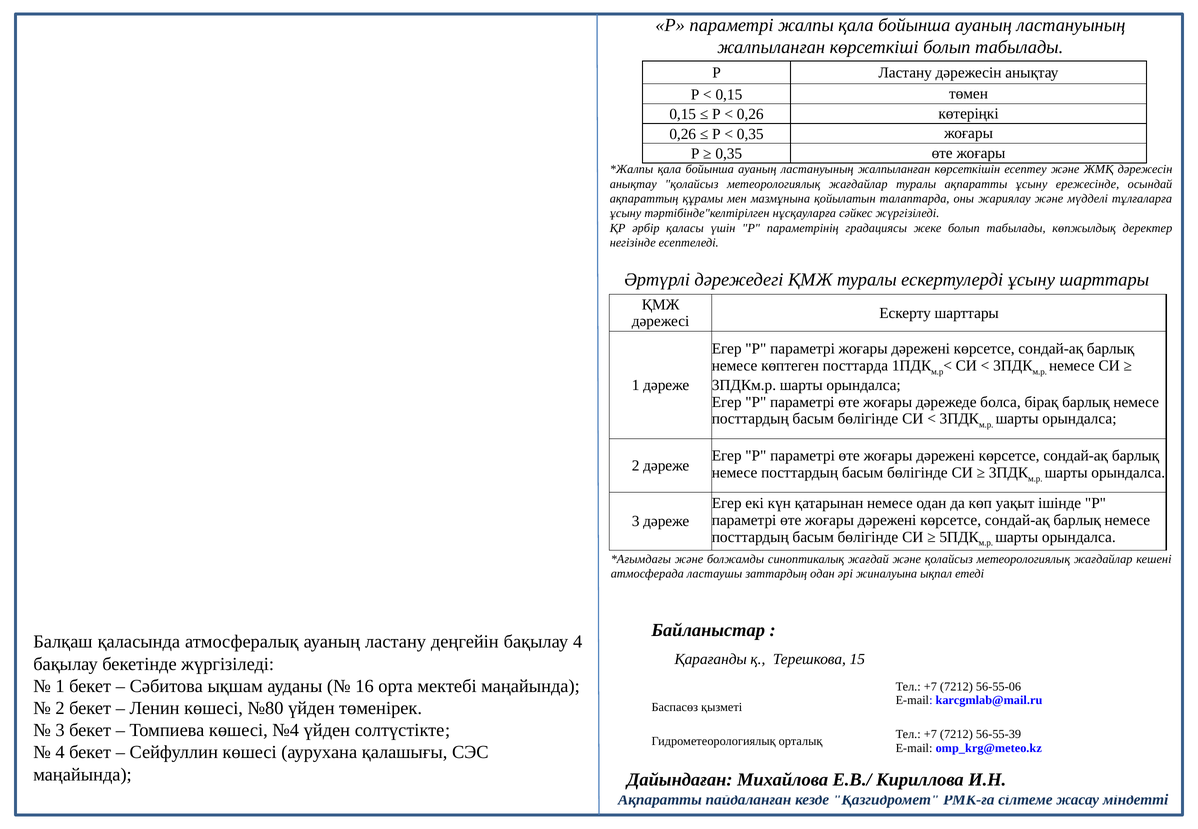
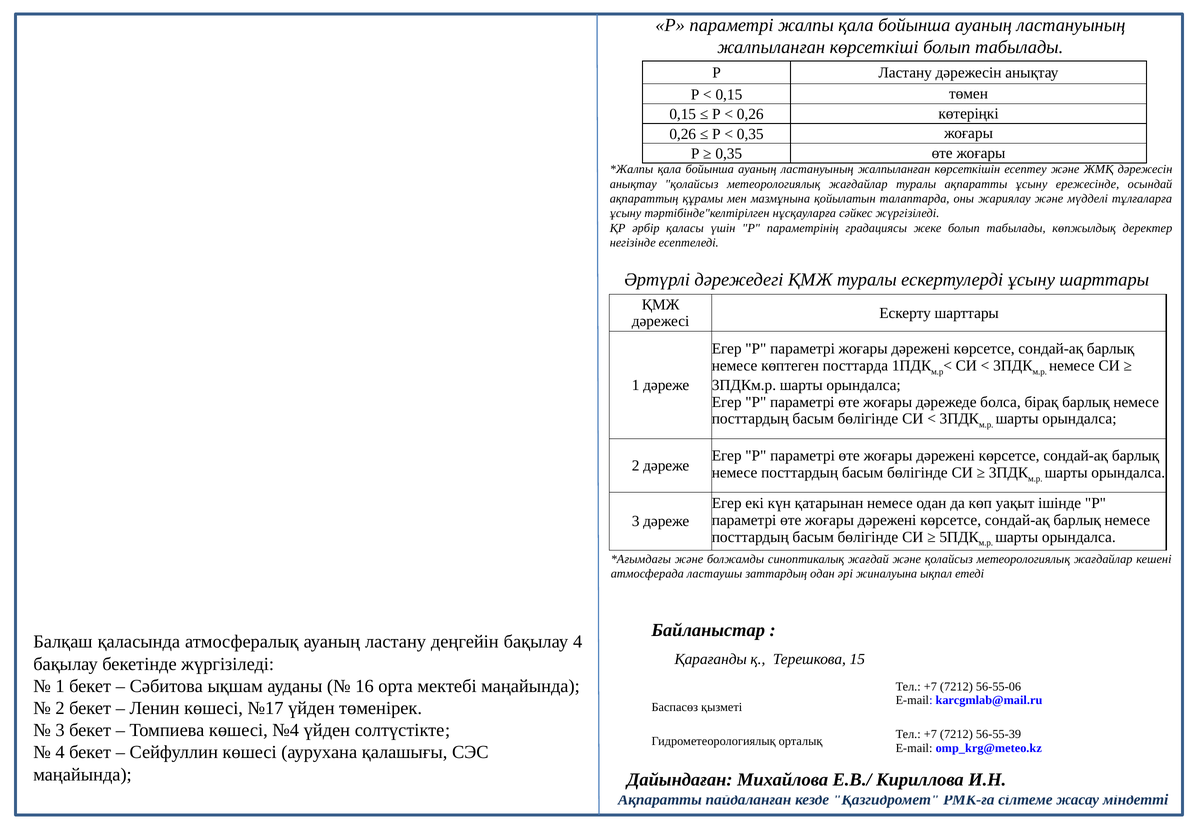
№80: №80 -> №17
